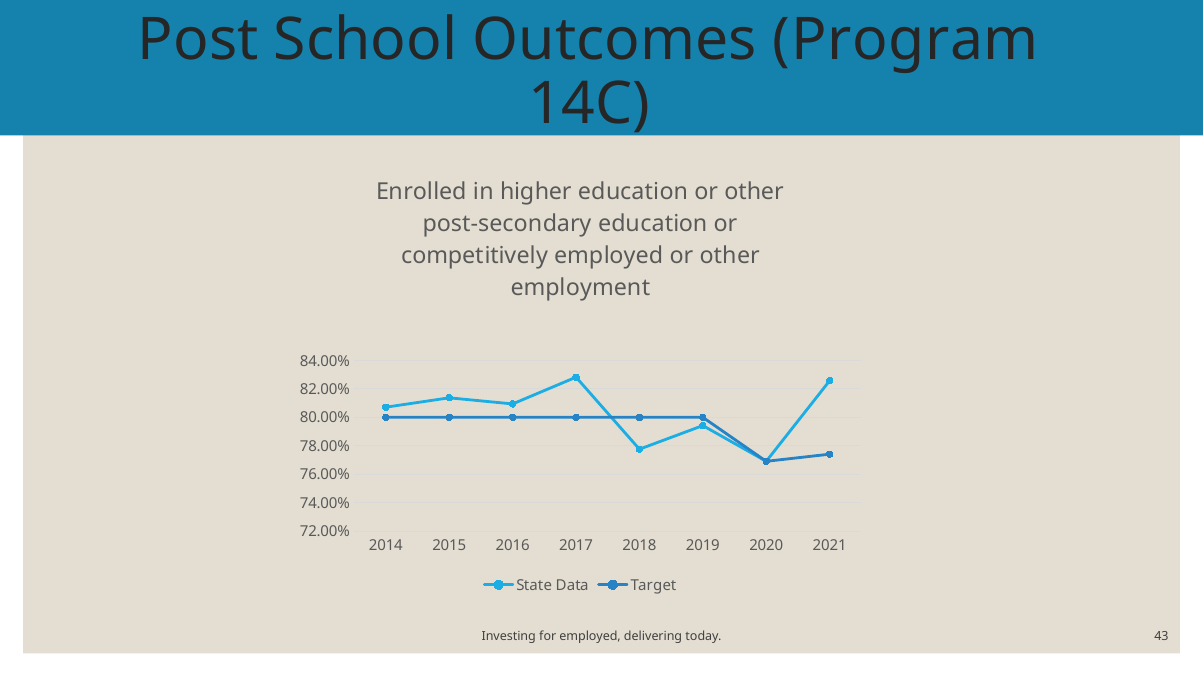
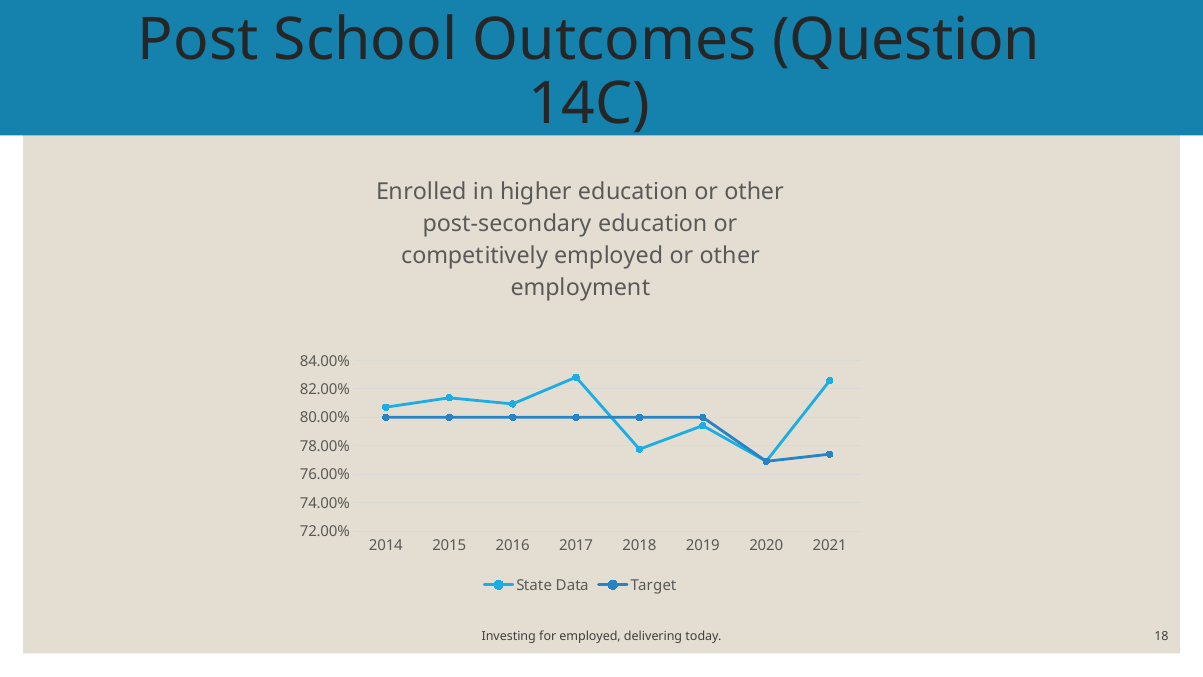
Program: Program -> Question
43: 43 -> 18
